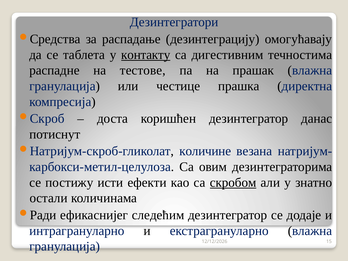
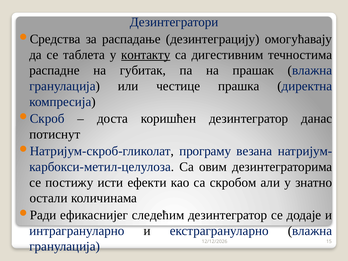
тестове: тестове -> губитак
количине: количине -> програму
скробом underline: present -> none
